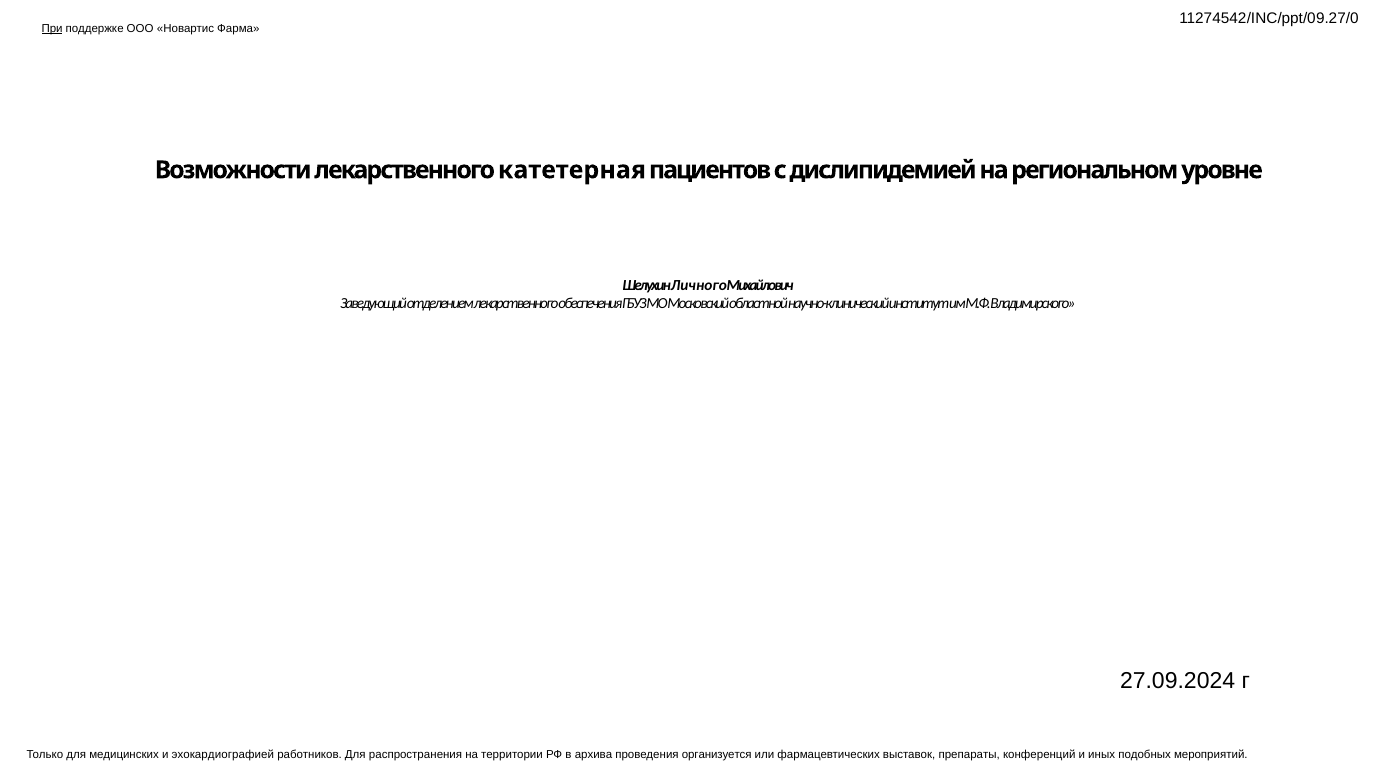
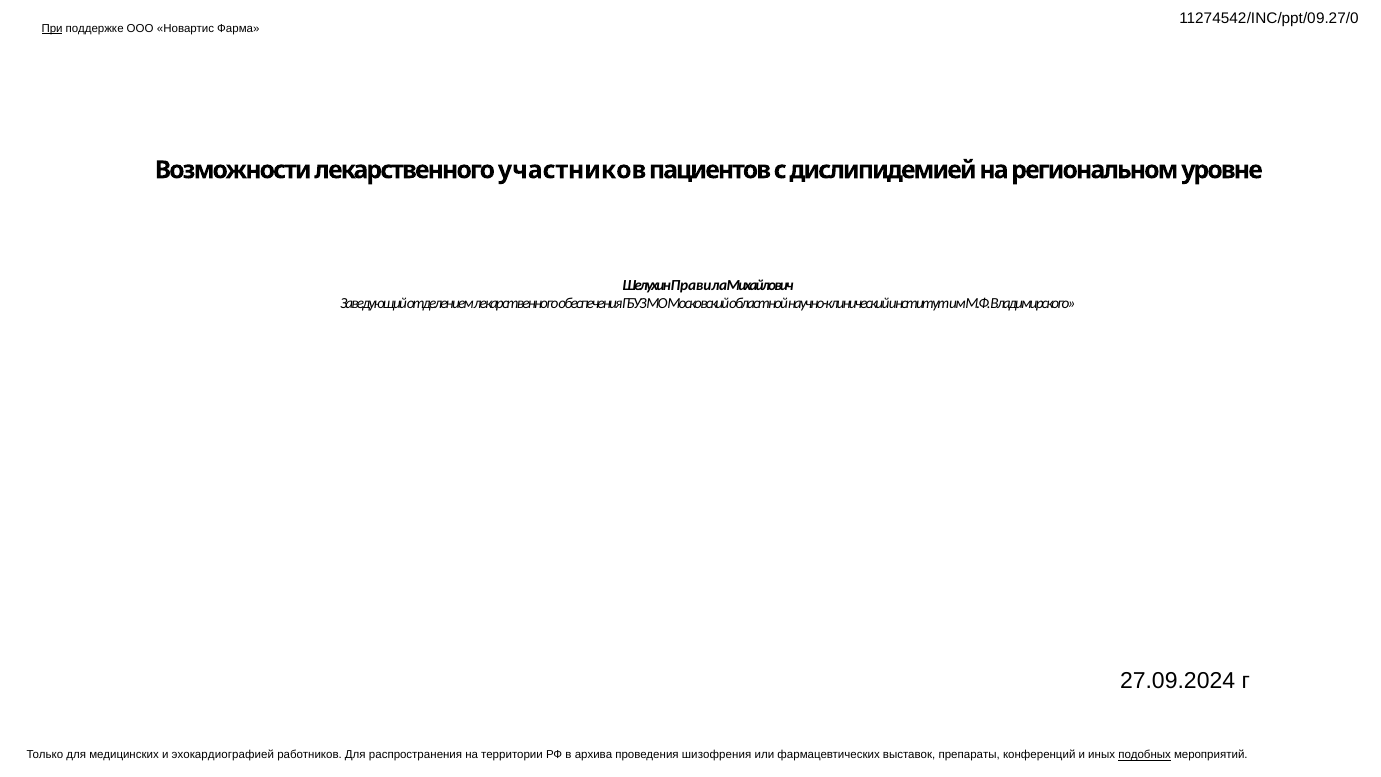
катетерная: катетерная -> участников
Личного: Личного -> Правила
организуется: организуется -> шизофрения
подобных underline: none -> present
